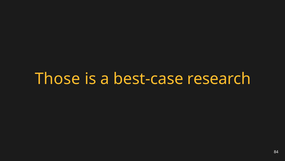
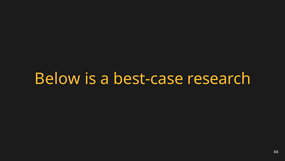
Those: Those -> Below
